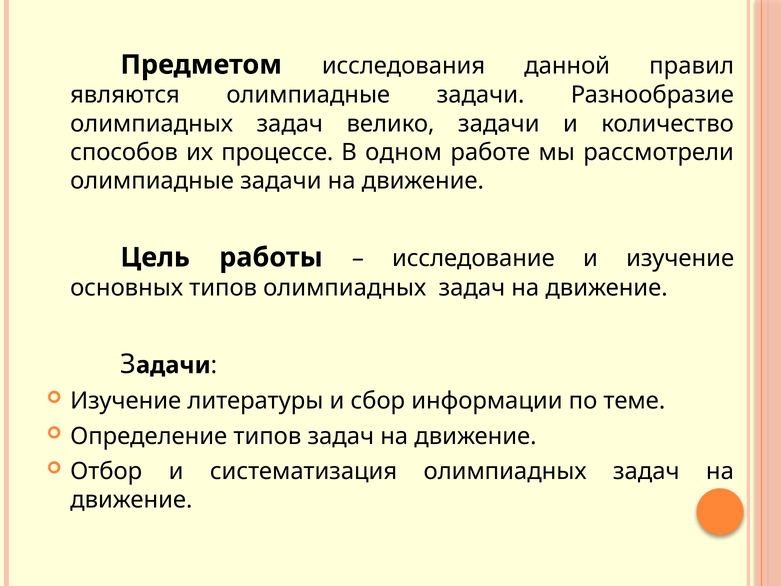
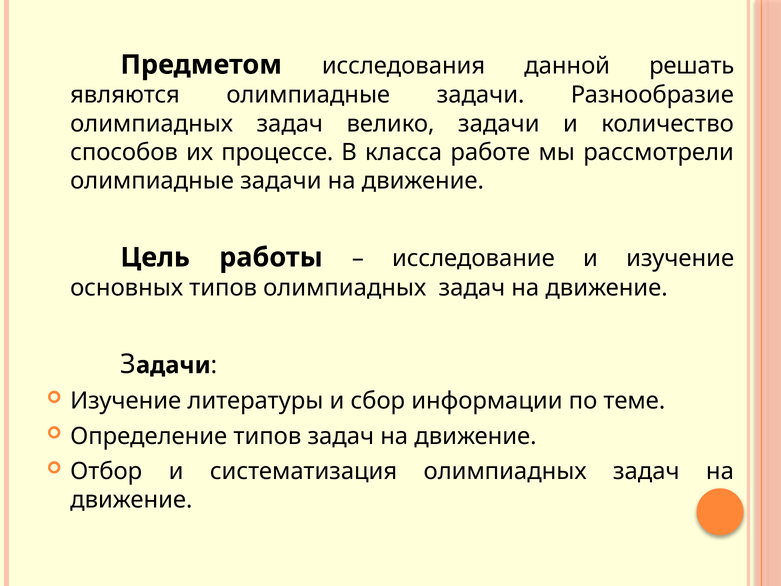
правил: правил -> решать
одном: одном -> класса
